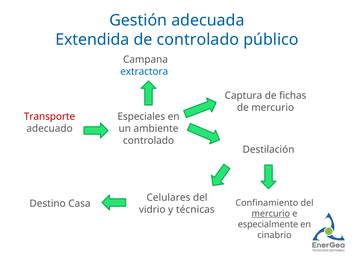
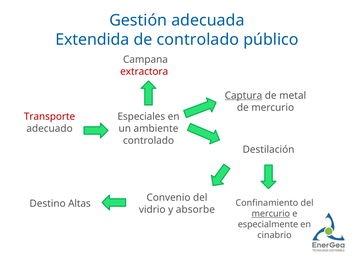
extractora colour: blue -> red
Captura underline: none -> present
fichas: fichas -> metal
Celulares: Celulares -> Convenio
Casa: Casa -> Altas
técnicas: técnicas -> absorbe
